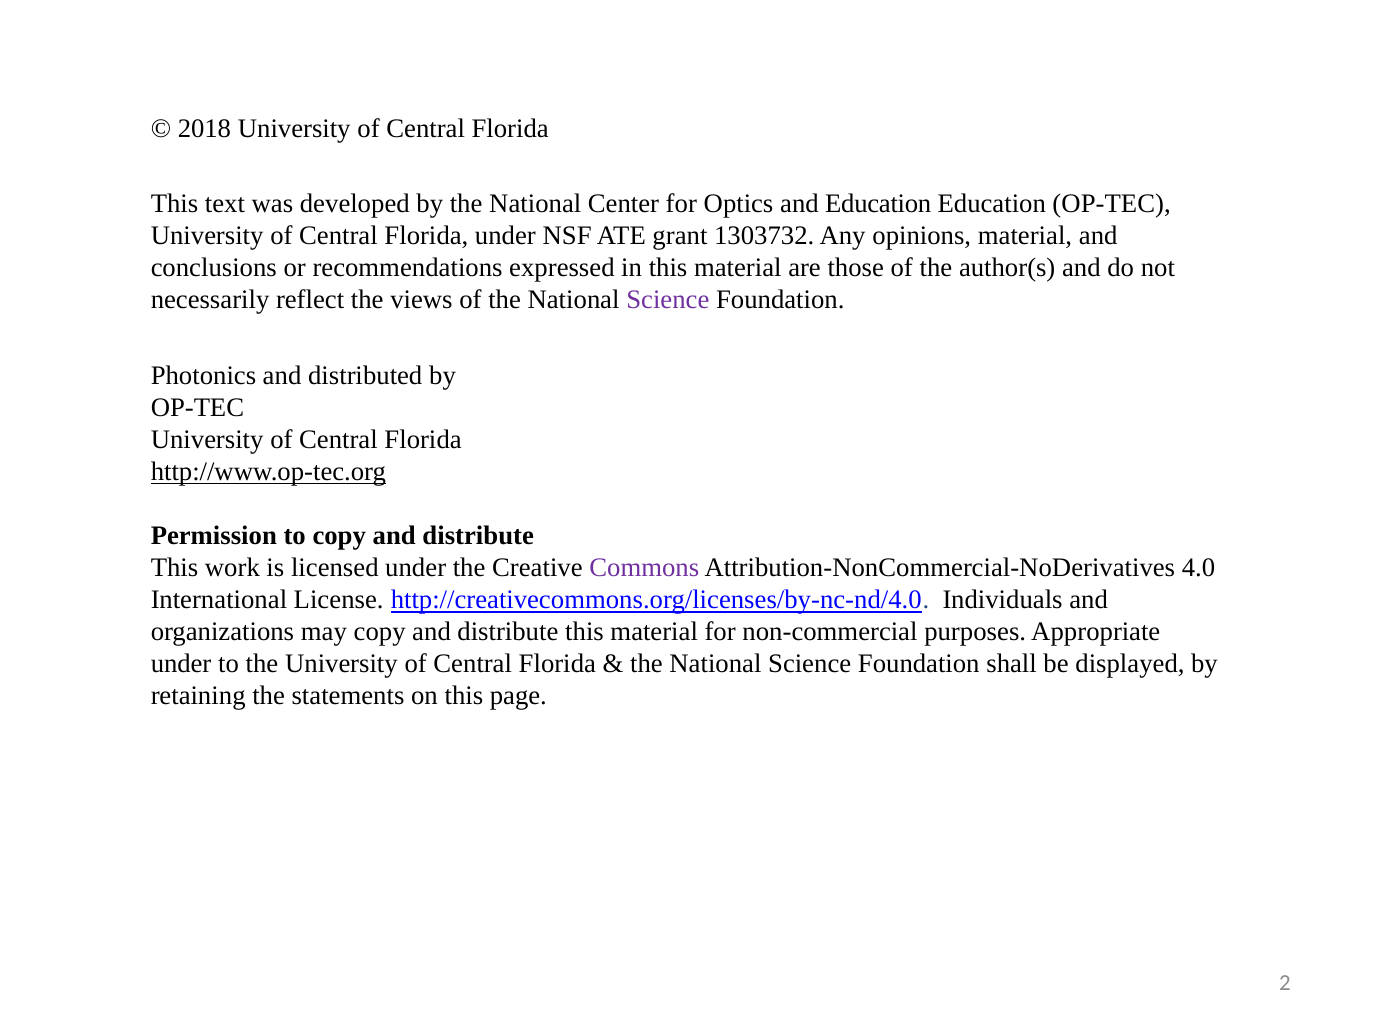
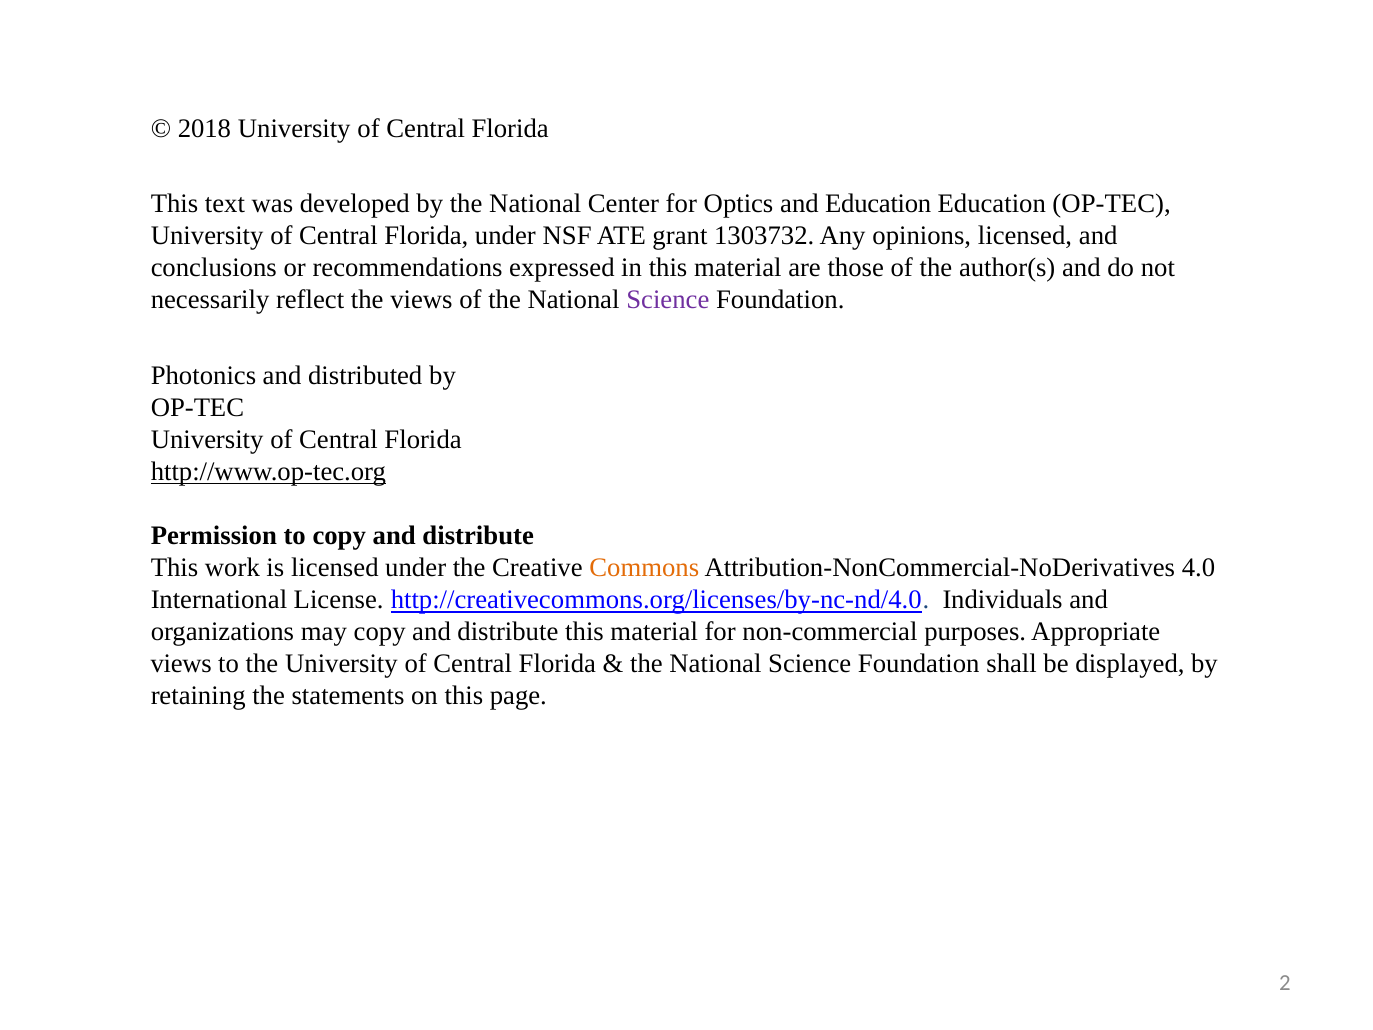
opinions material: material -> licensed
Commons colour: purple -> orange
under at (181, 664): under -> views
